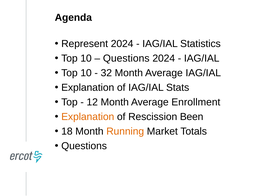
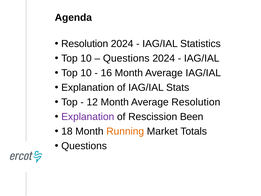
Represent at (85, 44): Represent -> Resolution
32: 32 -> 16
Average Enrollment: Enrollment -> Resolution
Explanation at (88, 117) colour: orange -> purple
